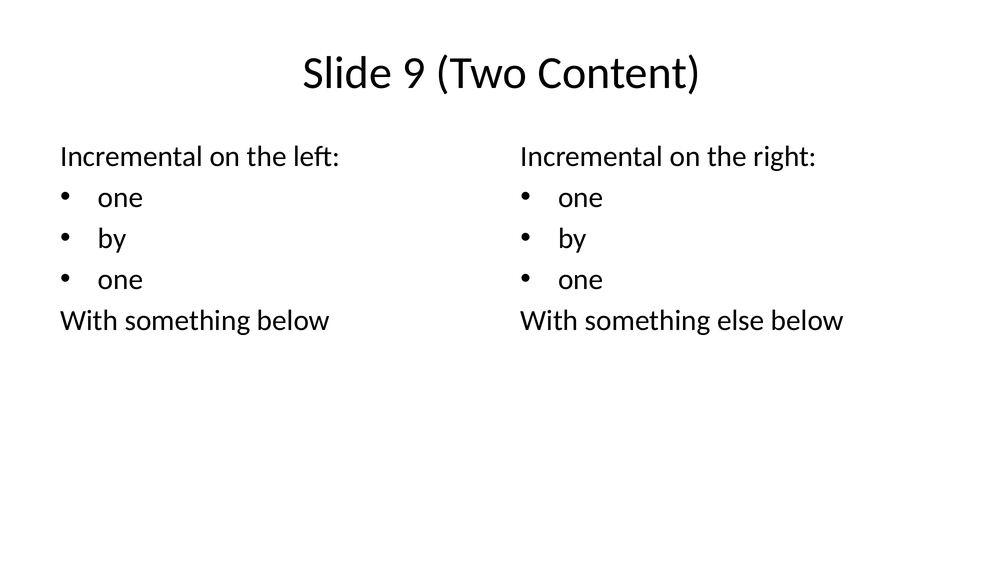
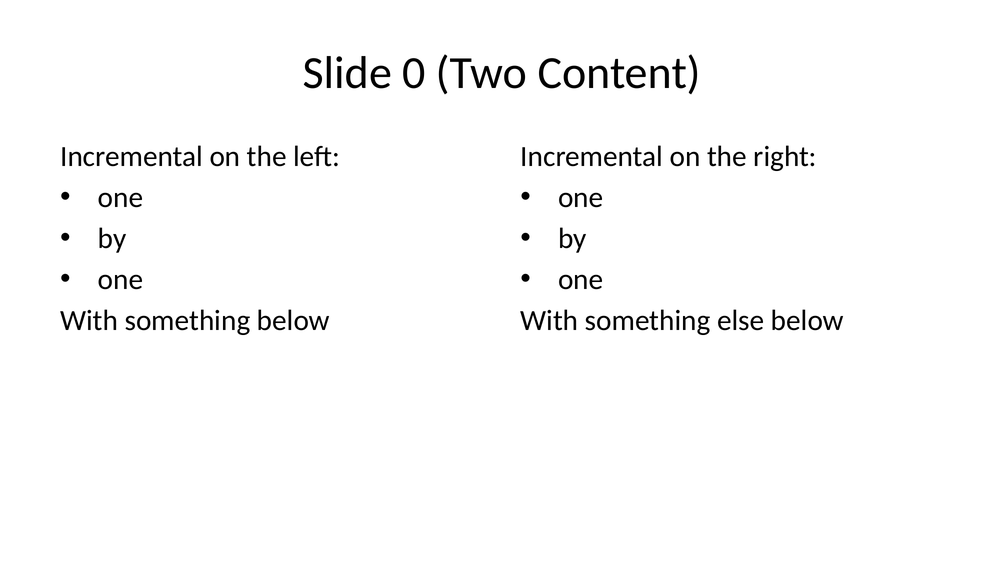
9: 9 -> 0
